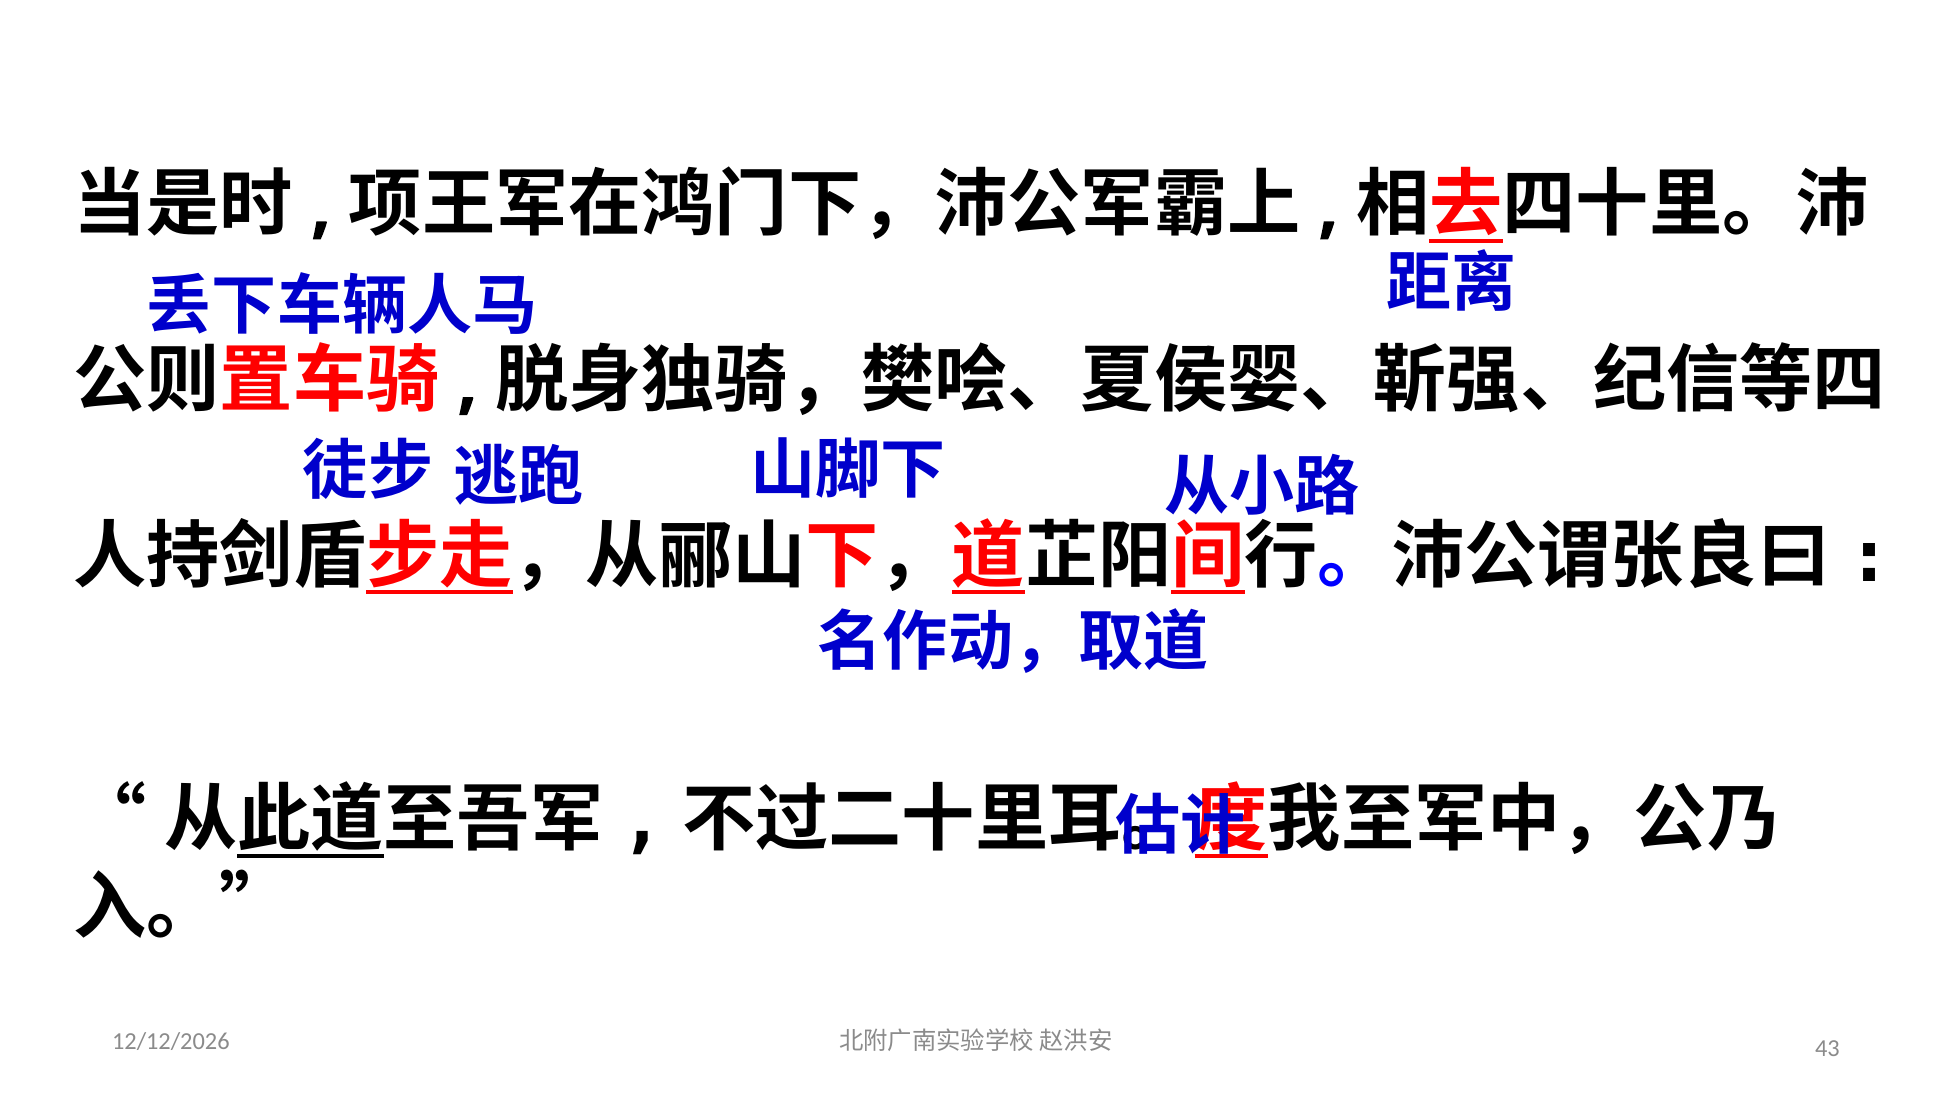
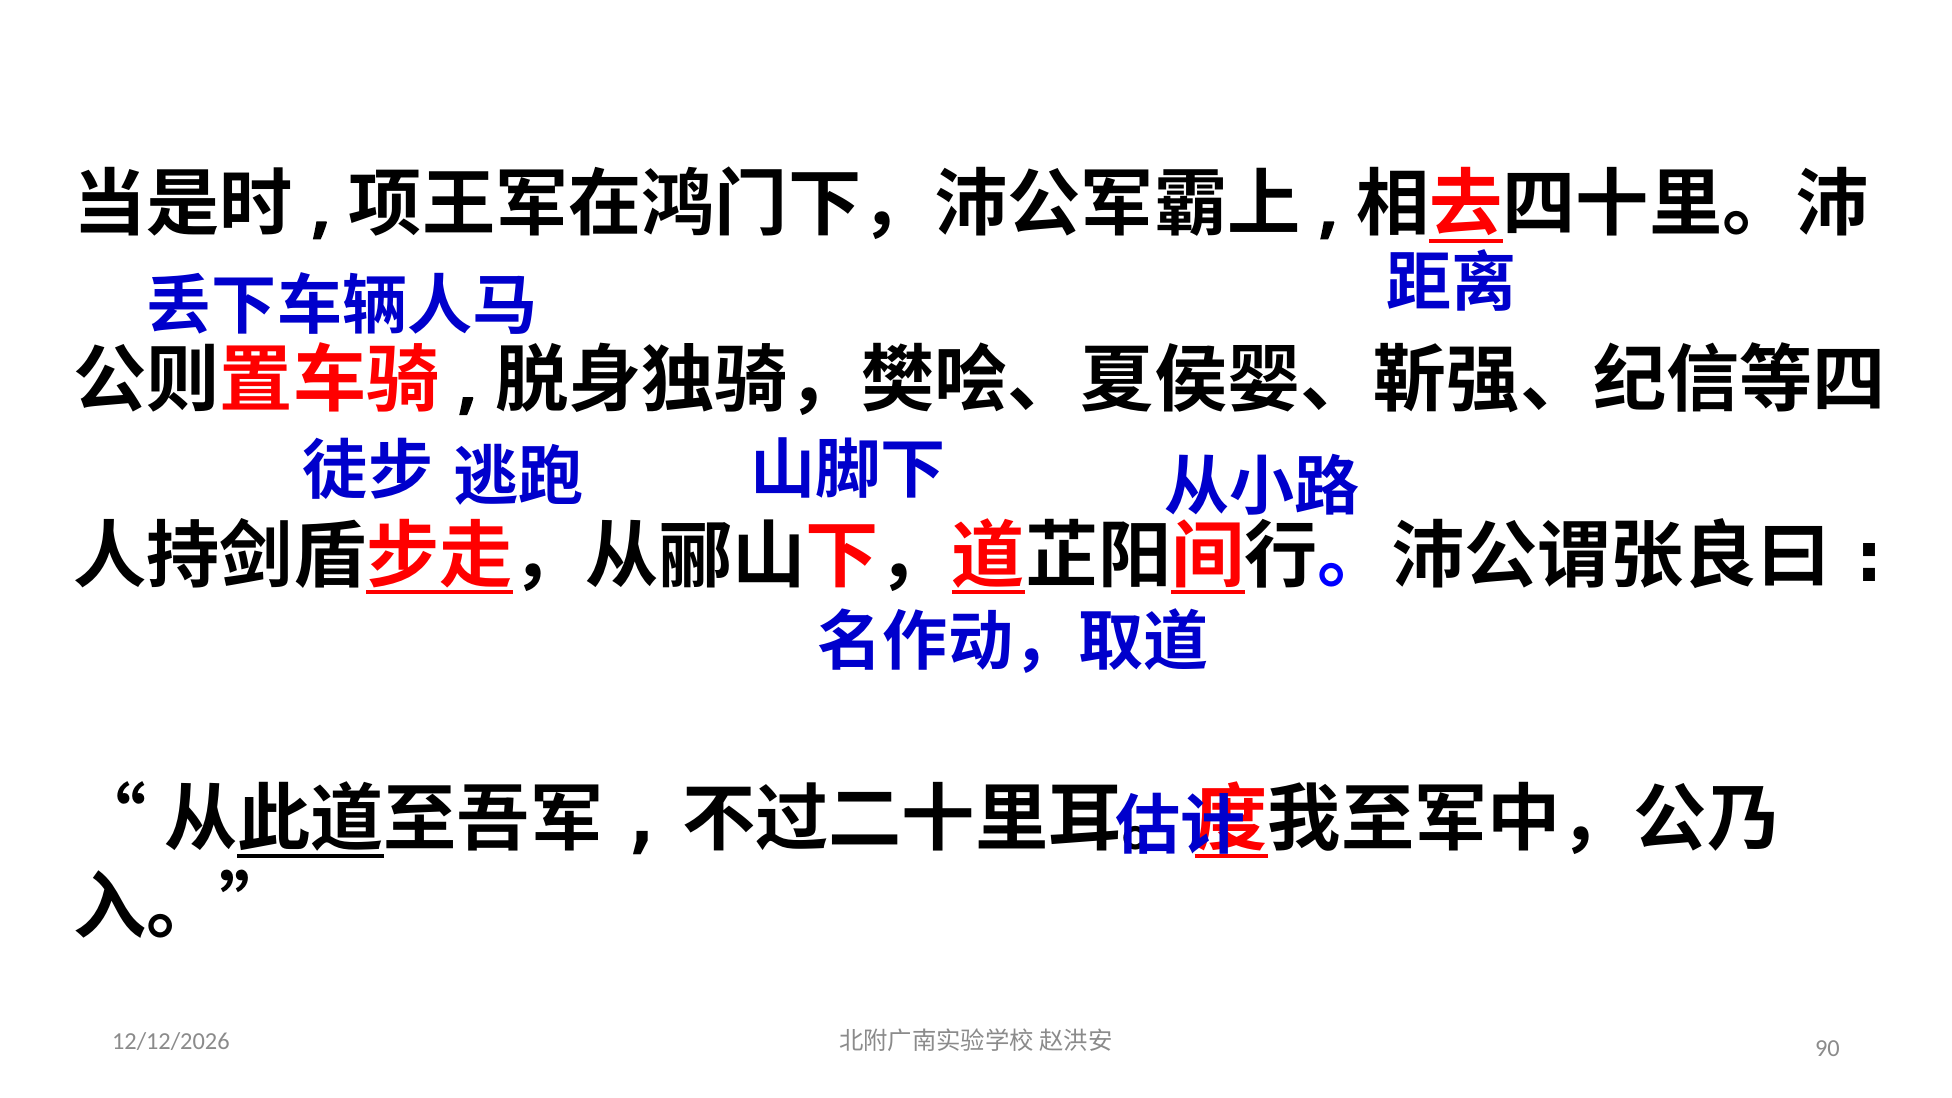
43: 43 -> 90
